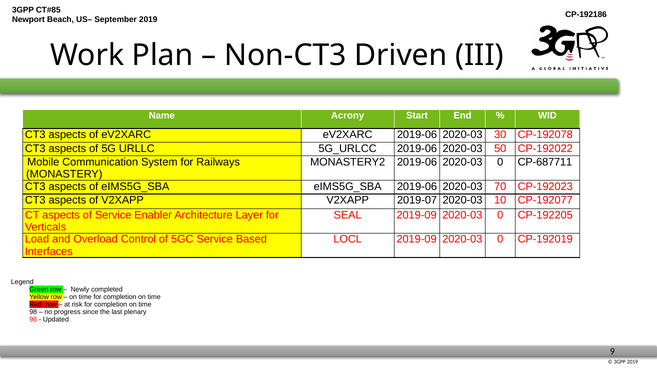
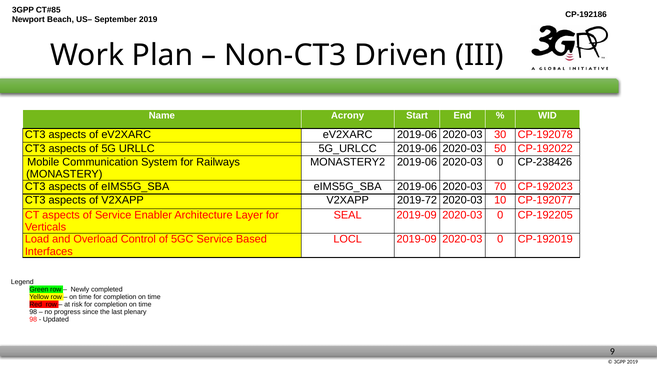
CP-687711: CP-687711 -> CP-238426
2019-07: 2019-07 -> 2019-72
